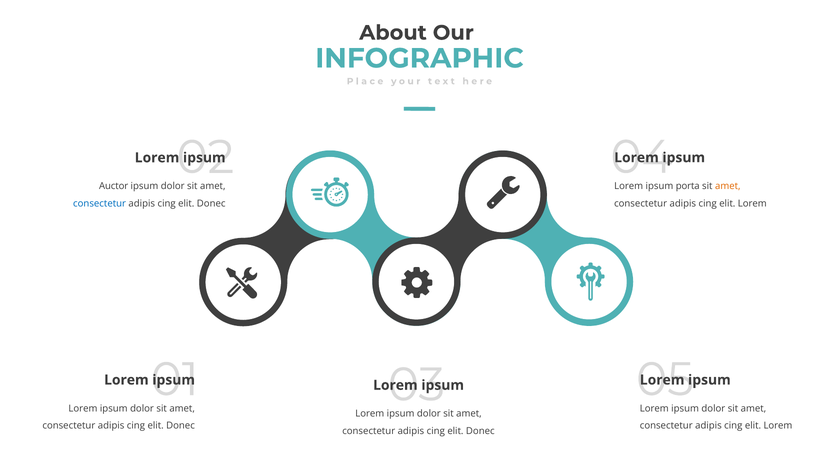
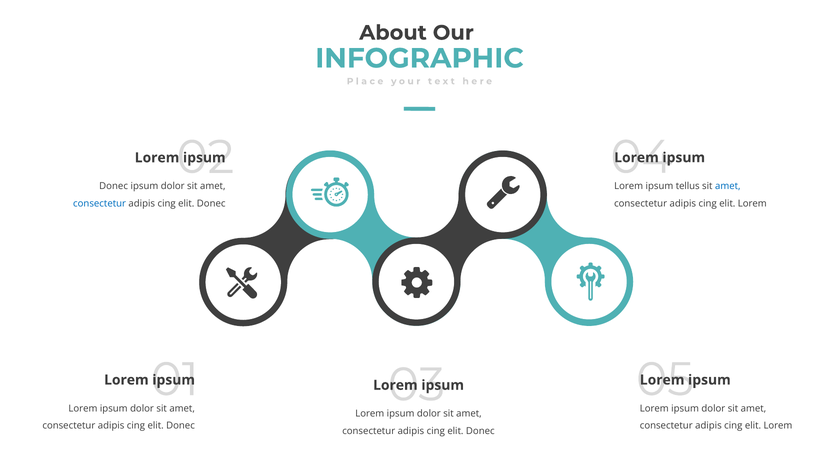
porta: porta -> tellus
amet at (728, 186) colour: orange -> blue
Auctor at (114, 186): Auctor -> Donec
